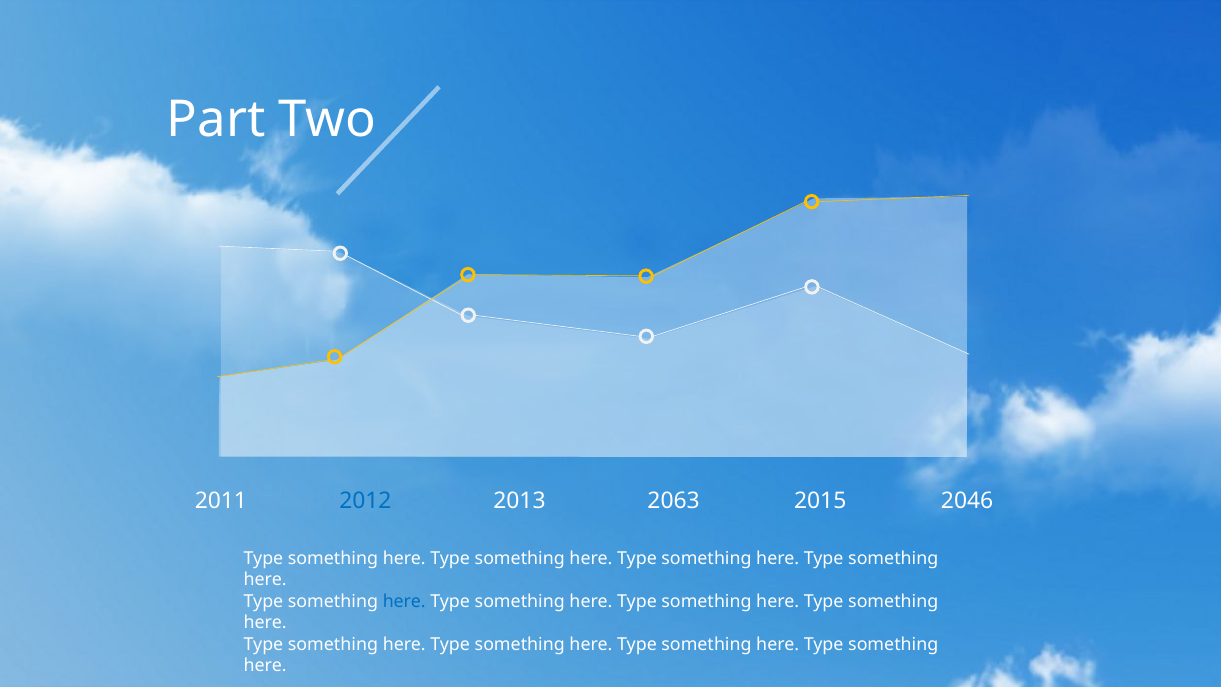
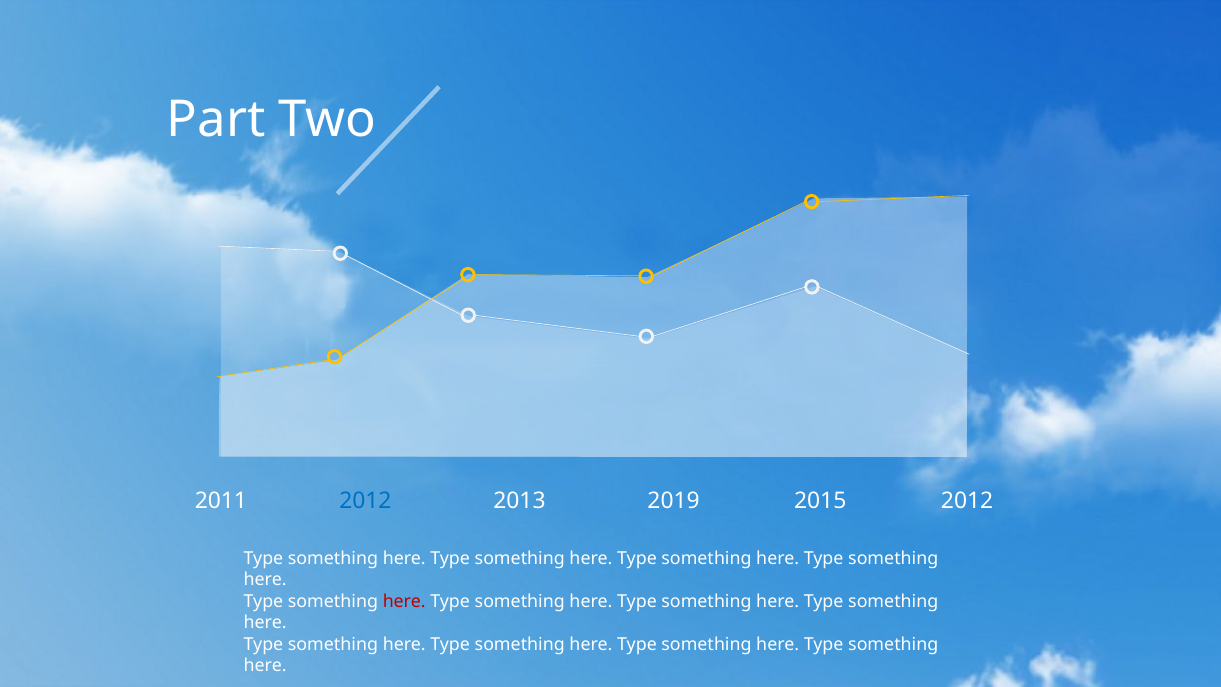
2063: 2063 -> 2019
2046 at (967, 501): 2046 -> 2012
here at (404, 601) colour: blue -> red
